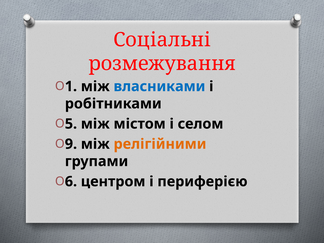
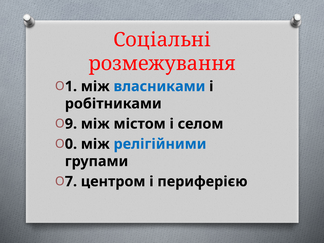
5: 5 -> 9
9: 9 -> 0
релігійними colour: orange -> blue
6: 6 -> 7
